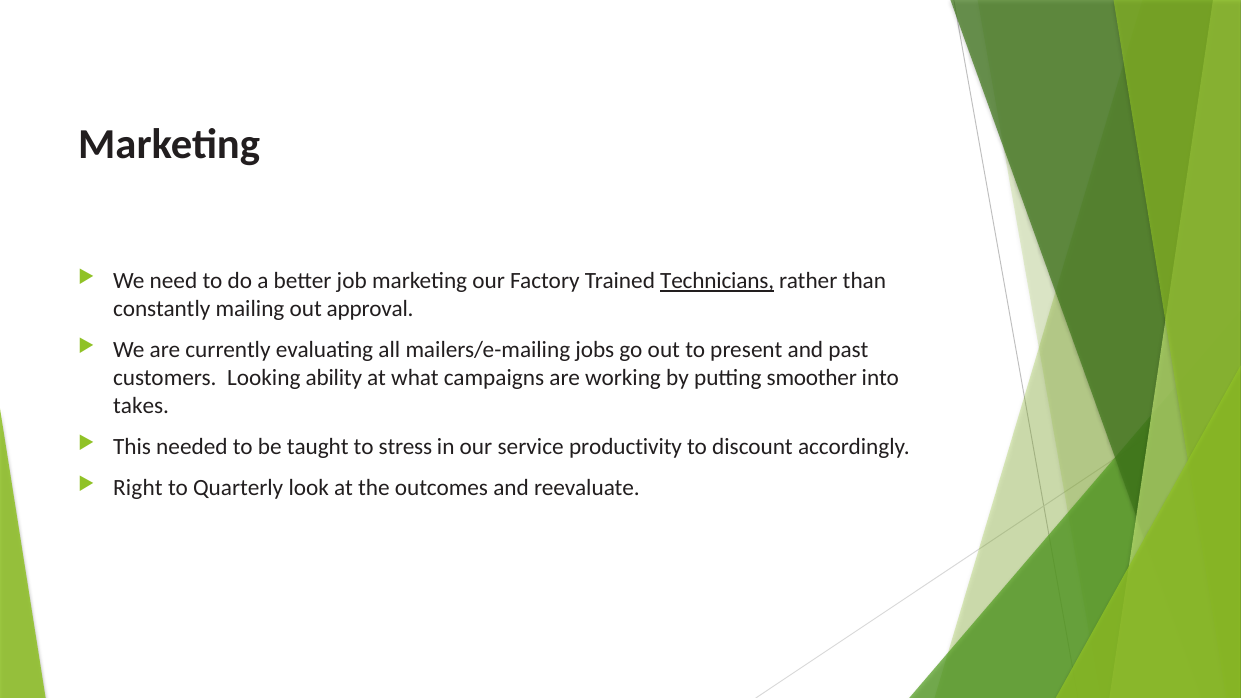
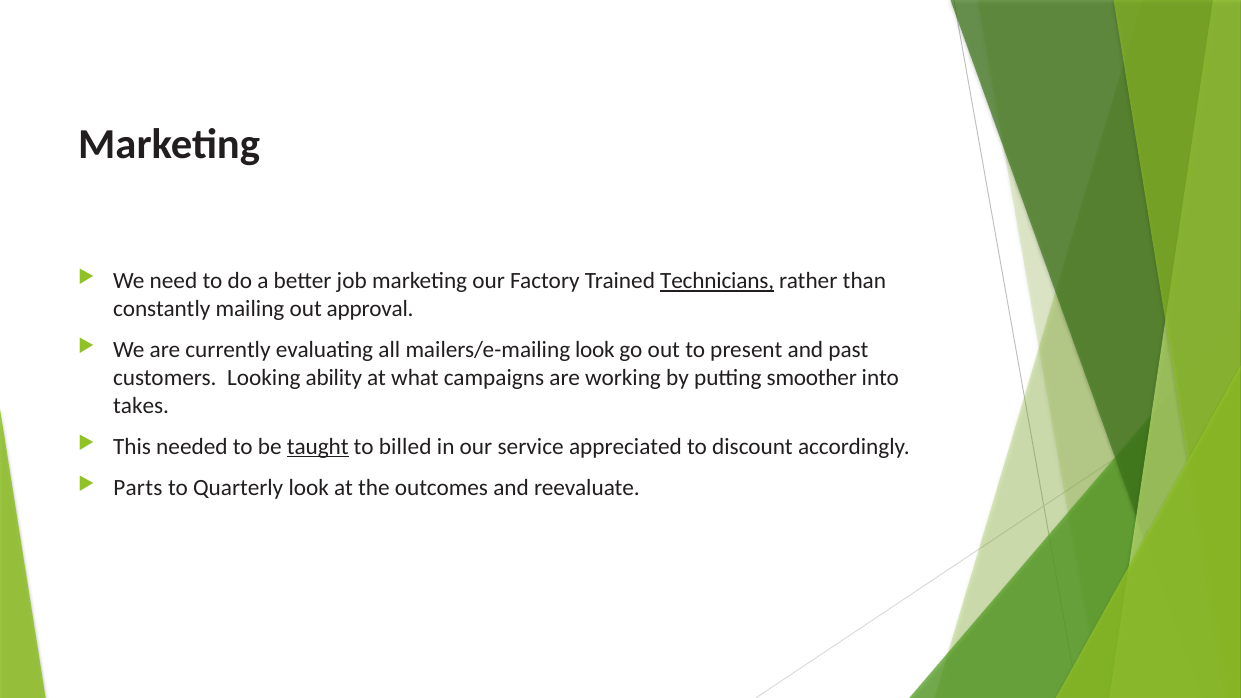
mailers/e-mailing jobs: jobs -> look
taught underline: none -> present
stress: stress -> billed
productivity: productivity -> appreciated
Right: Right -> Parts
